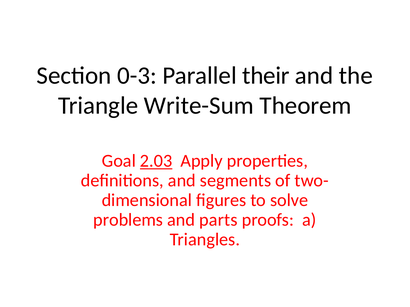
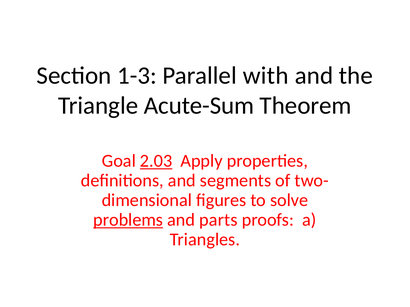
0-3: 0-3 -> 1-3
their: their -> with
Write-Sum: Write-Sum -> Acute-Sum
problems underline: none -> present
